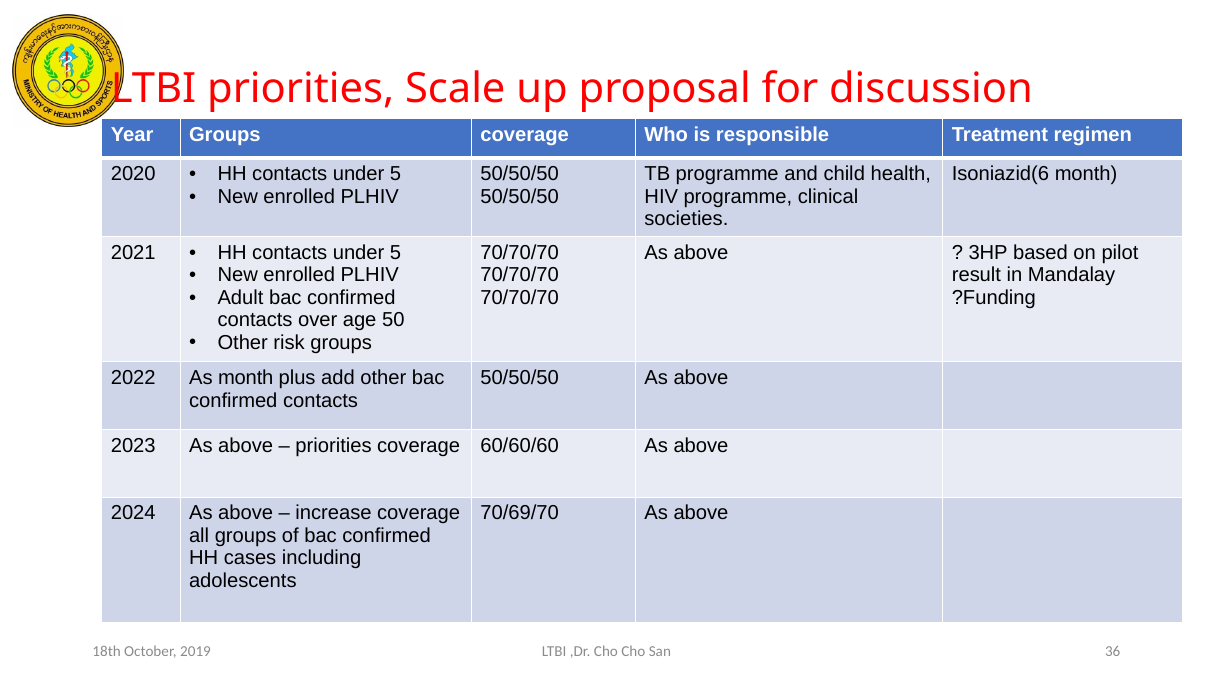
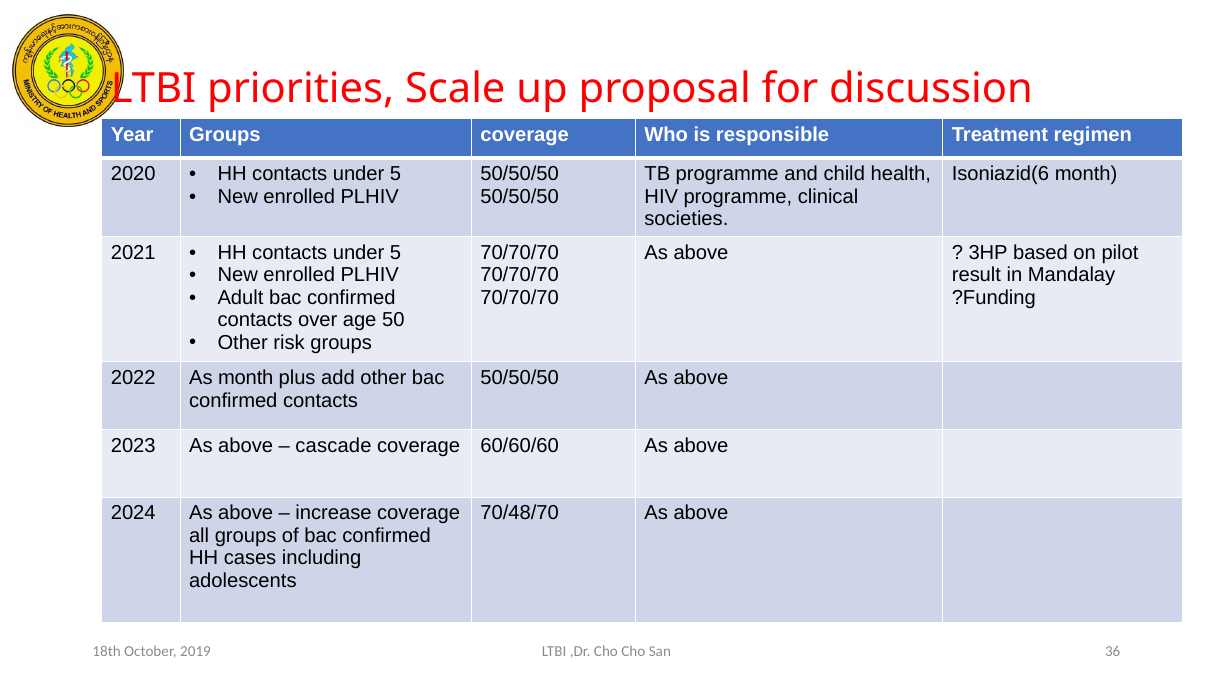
priorities at (334, 446): priorities -> cascade
70/69/70: 70/69/70 -> 70/48/70
